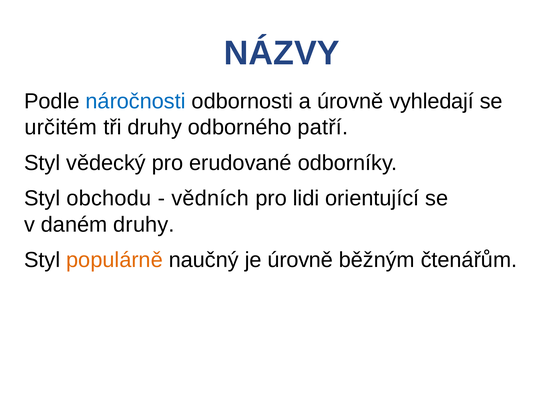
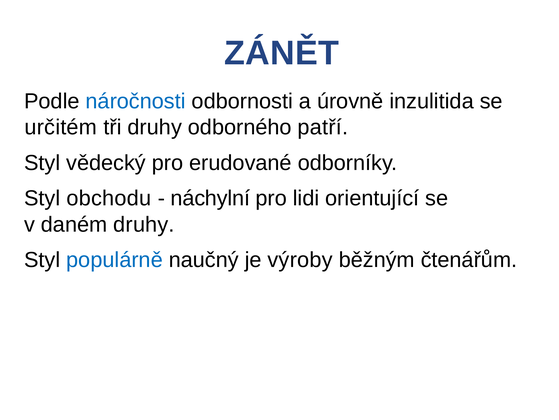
NÁZVY: NÁZVY -> ZÁNĚT
vyhledají: vyhledají -> inzulitida
vědních: vědních -> náchylní
populárně colour: orange -> blue
je úrovně: úrovně -> výroby
